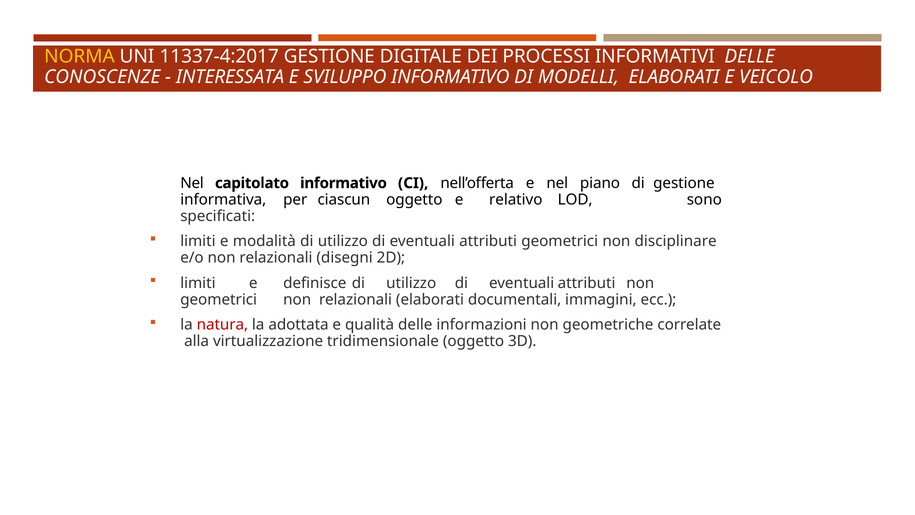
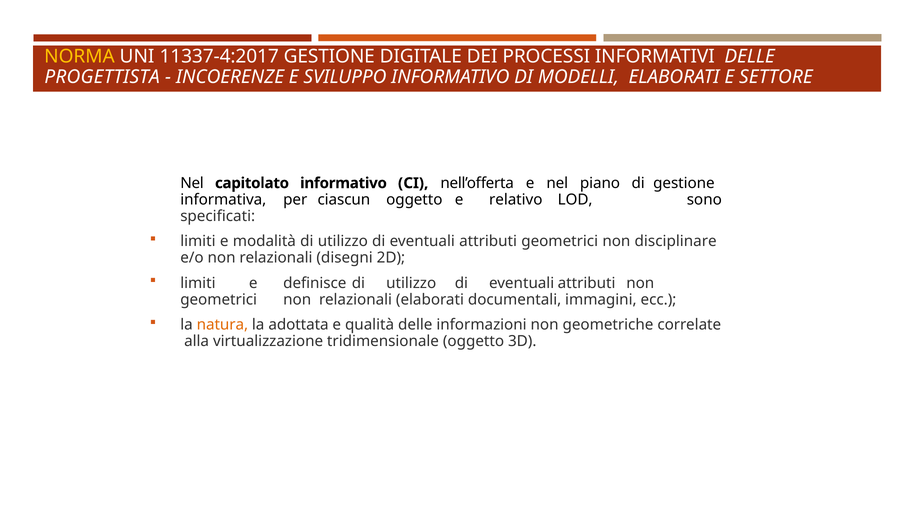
CONOSCENZE: CONOSCENZE -> PROGETTISTA
INTERESSATA: INTERESSATA -> INCOERENZE
VEICOLO: VEICOLO -> SETTORE
natura colour: red -> orange
